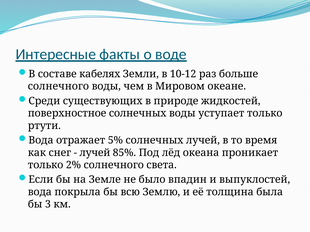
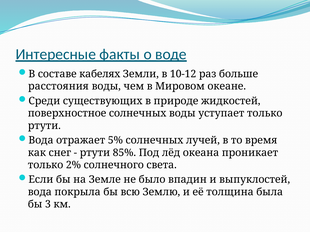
солнечного at (58, 86): солнечного -> расстояния
лучей at (95, 153): лучей -> ртути
